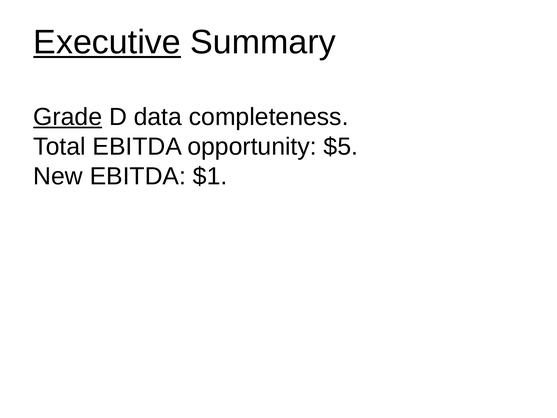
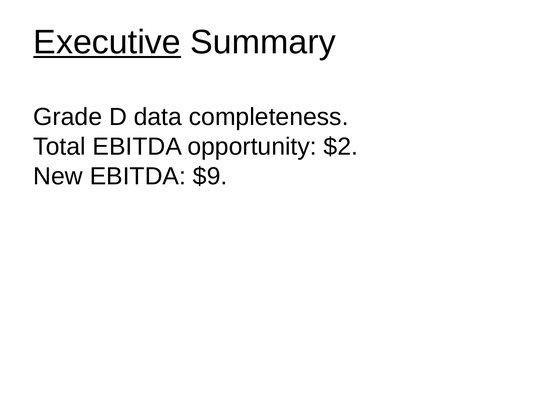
Grade underline: present -> none
$5: $5 -> $2
$1: $1 -> $9
